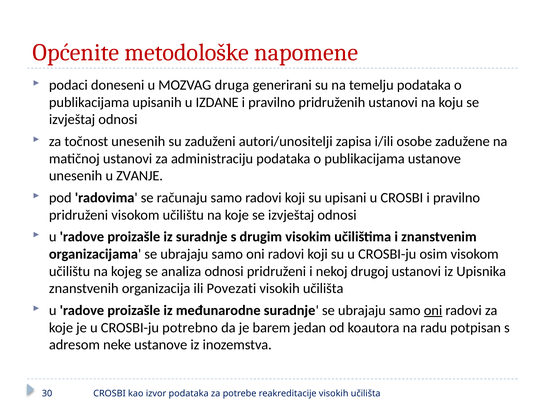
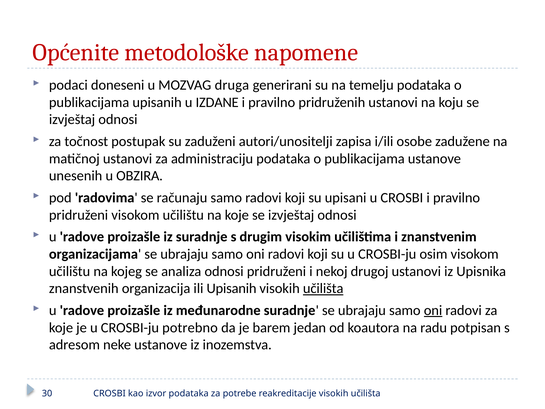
točnost unesenih: unesenih -> postupak
ZVANJE: ZVANJE -> OBZIRA
ili Povezati: Povezati -> Upisanih
učilišta at (323, 288) underline: none -> present
